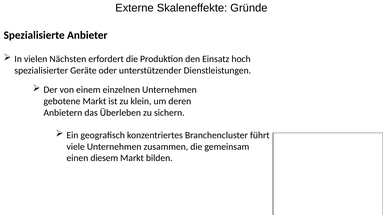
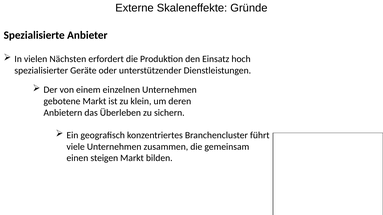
diesem: diesem -> steigen
